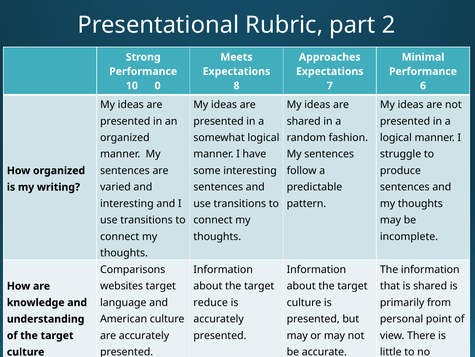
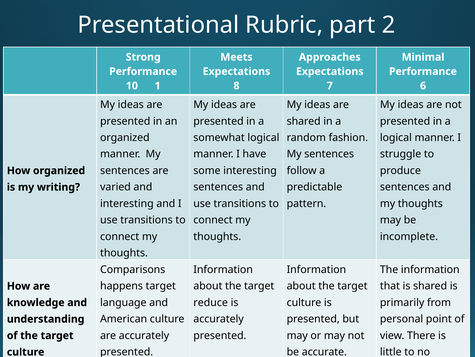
0: 0 -> 1
websites: websites -> happens
